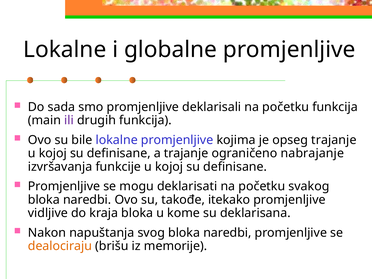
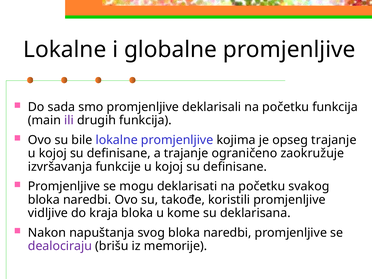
nabrajanje: nabrajanje -> zaokružuje
itekako: itekako -> koristili
dealociraju colour: orange -> purple
